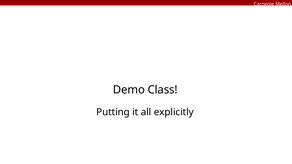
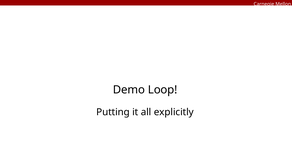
Class: Class -> Loop
